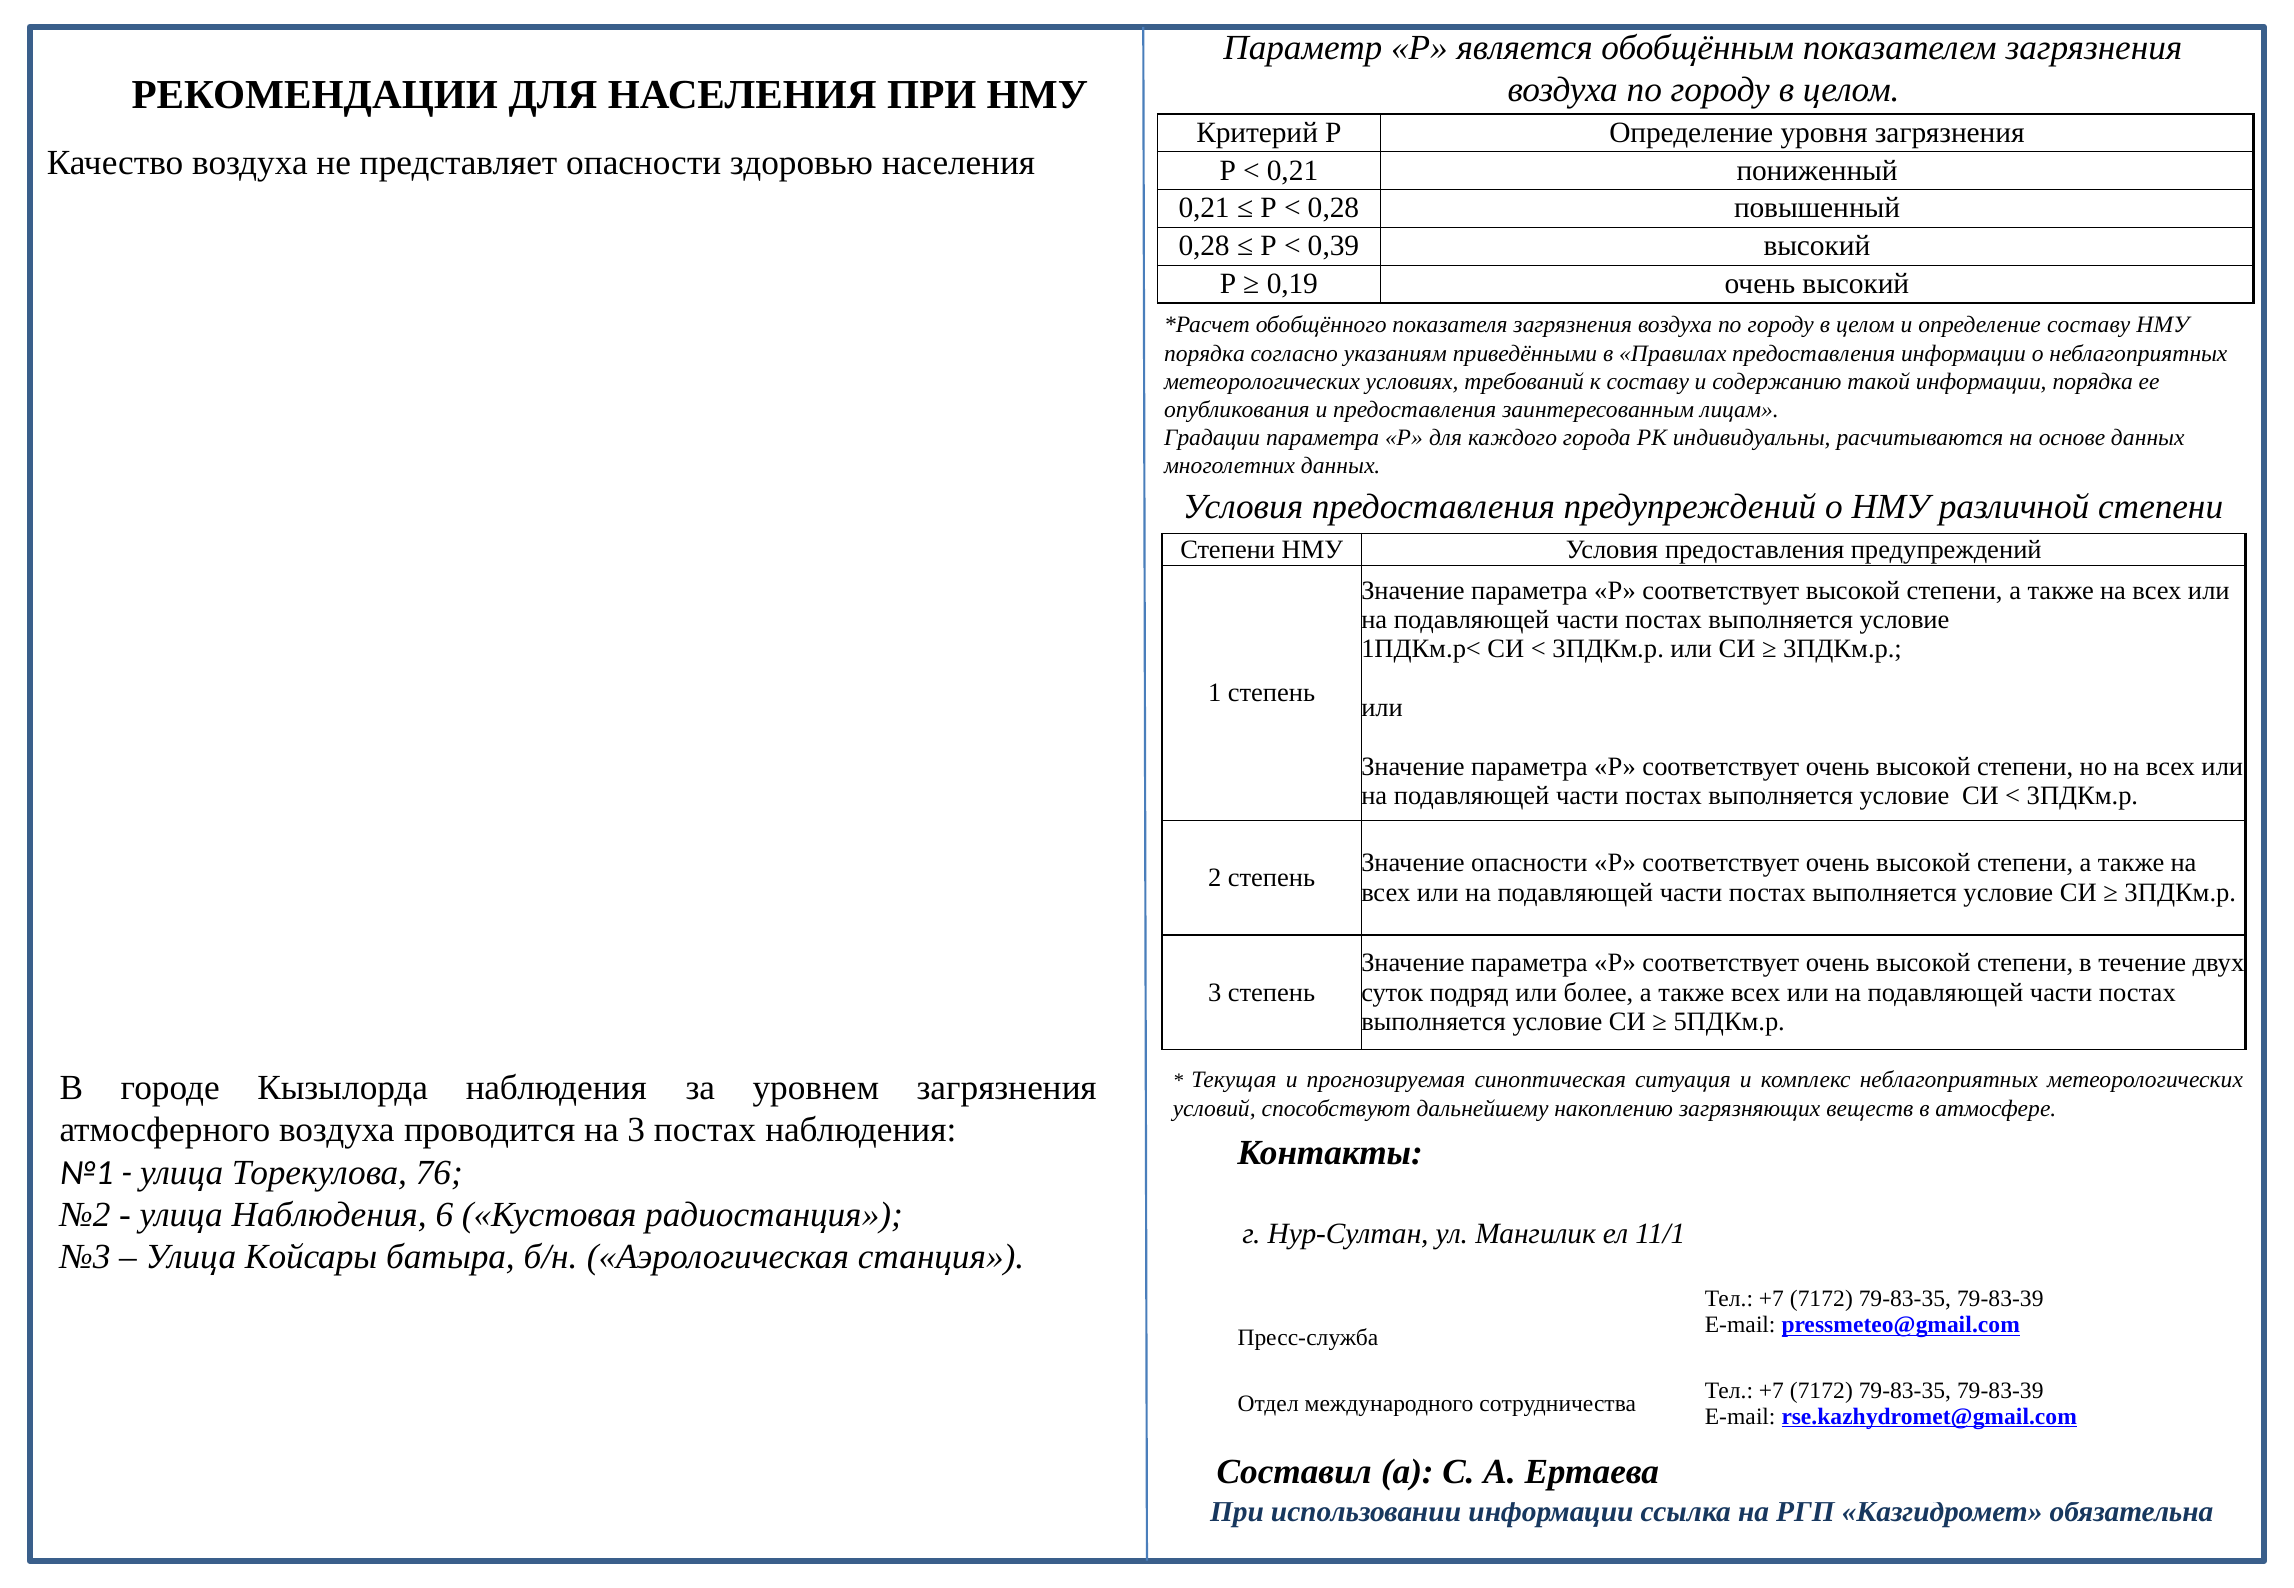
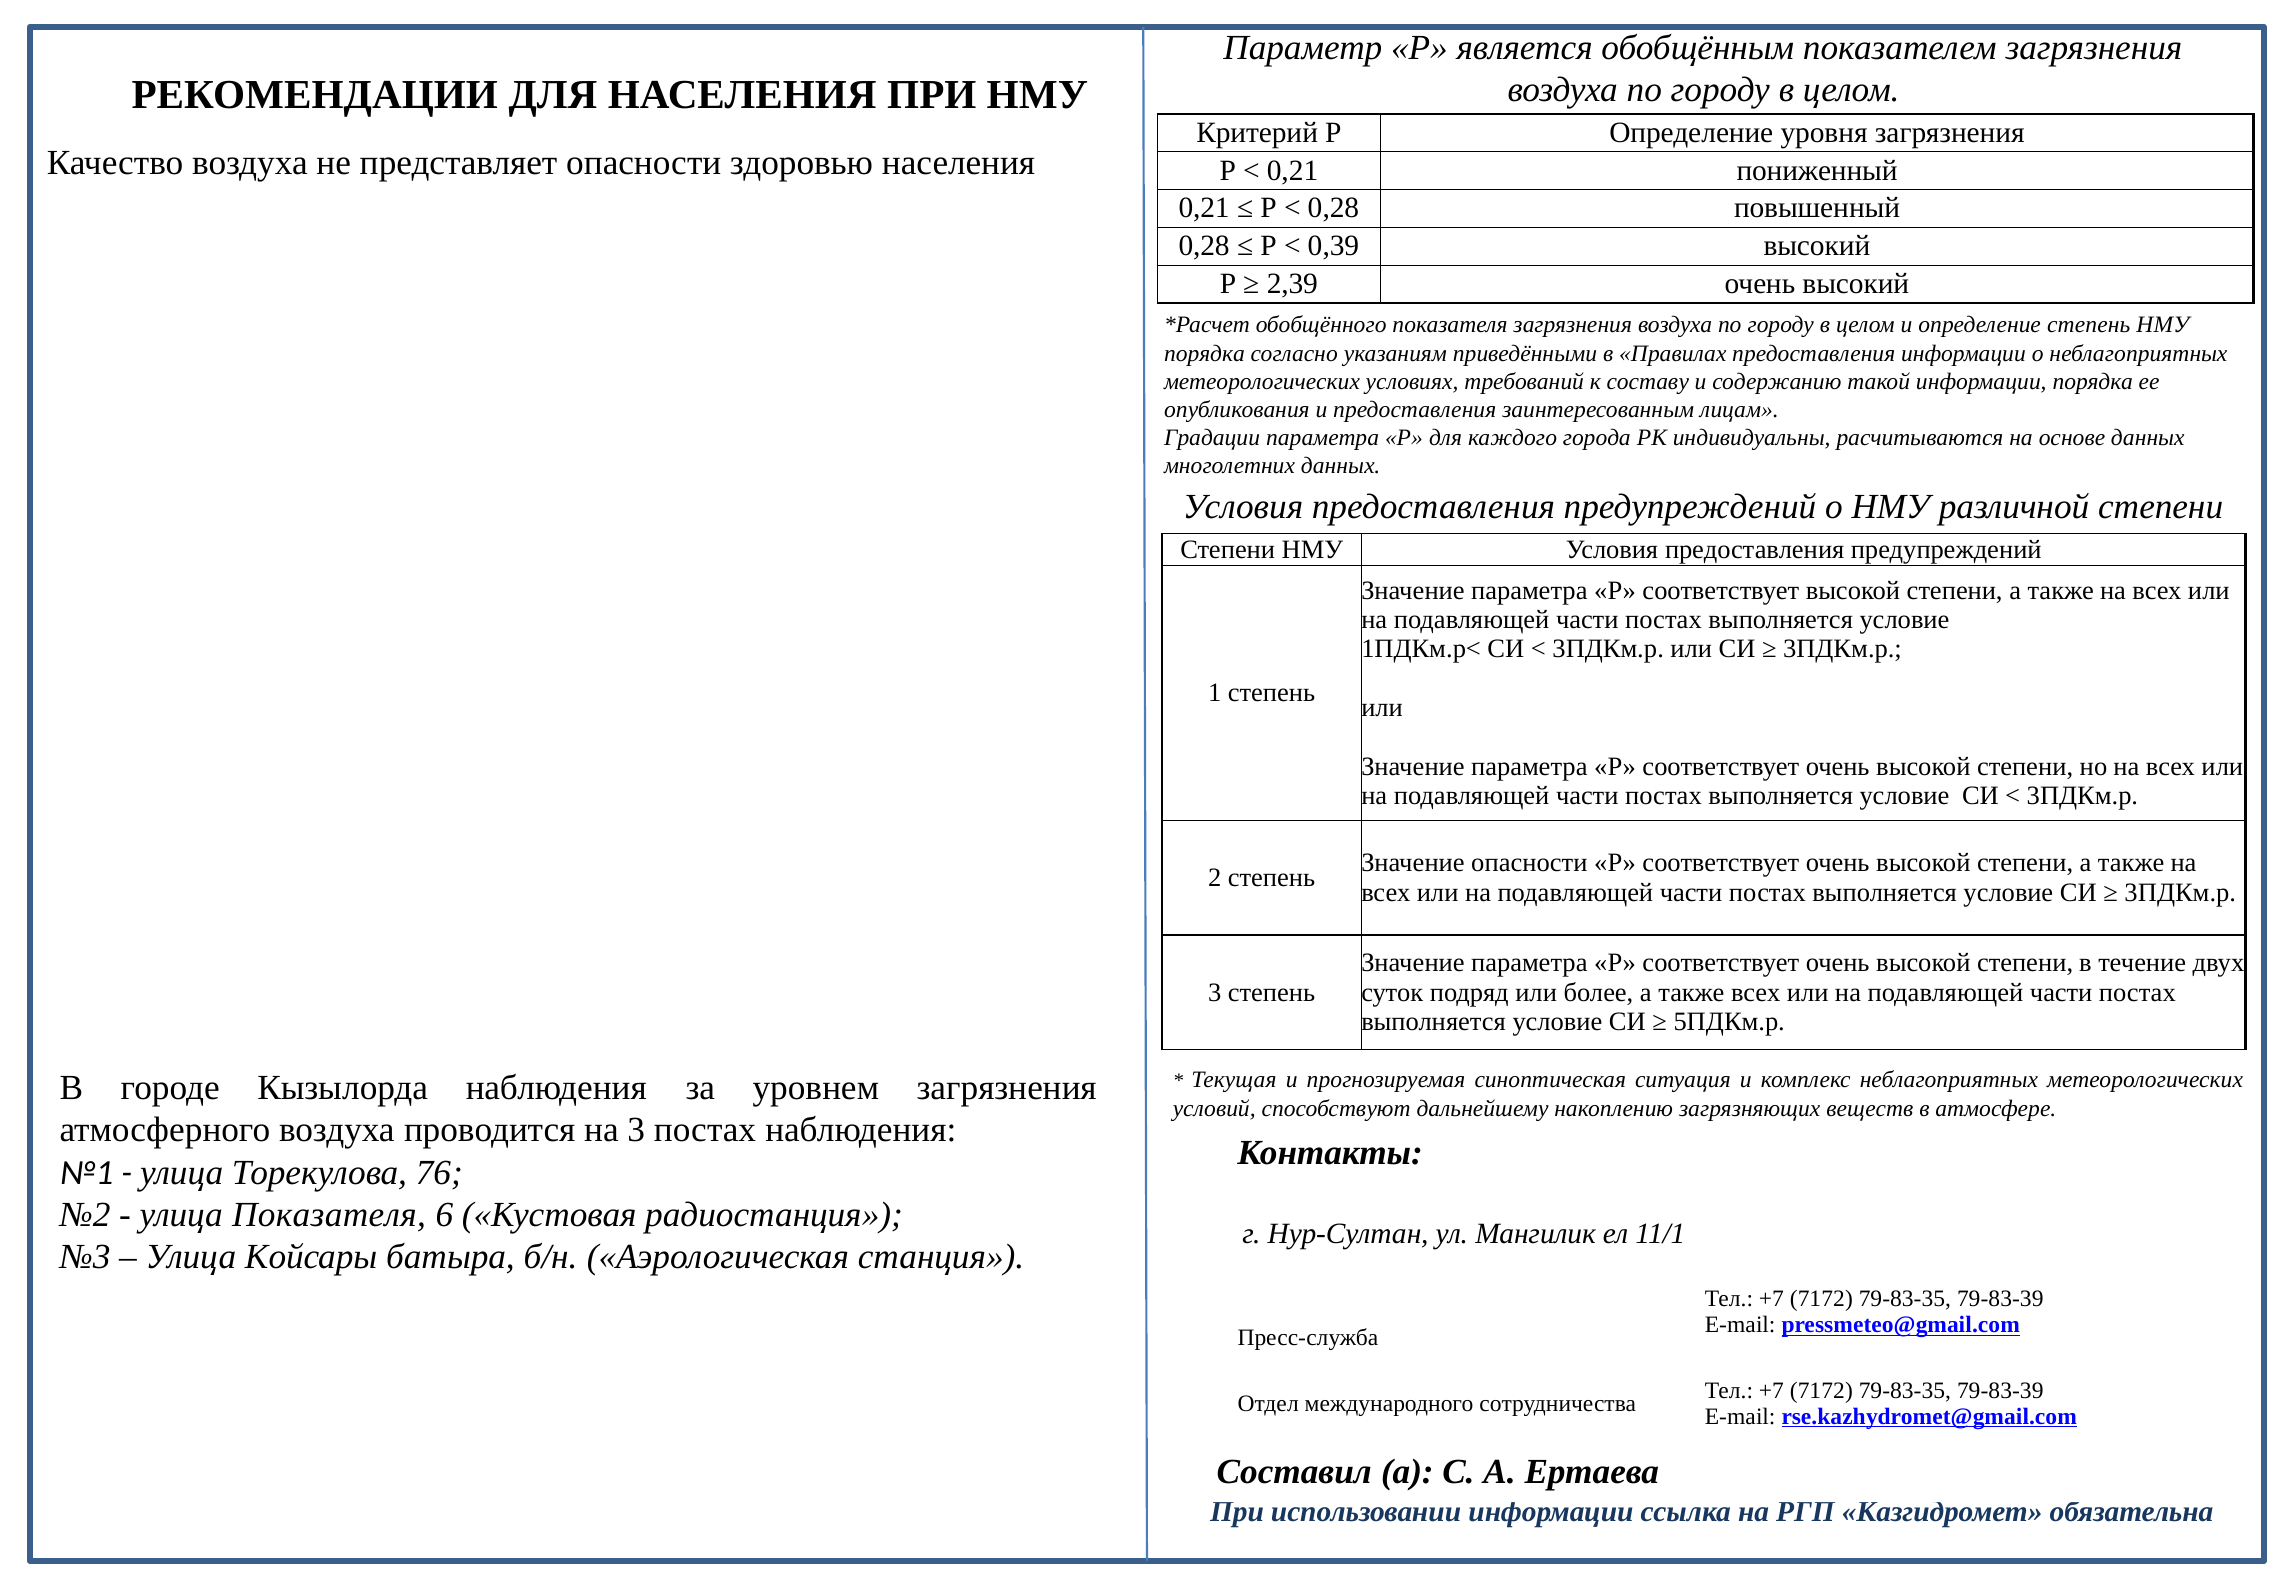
0,19: 0,19 -> 2,39
определение составу: составу -> степень
улица Наблюдения: Наблюдения -> Показателя
